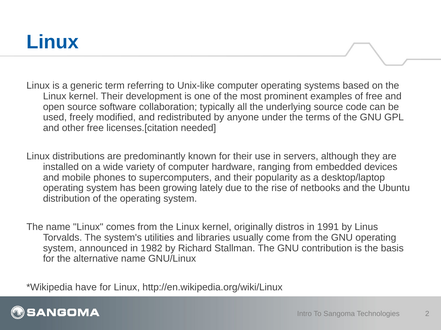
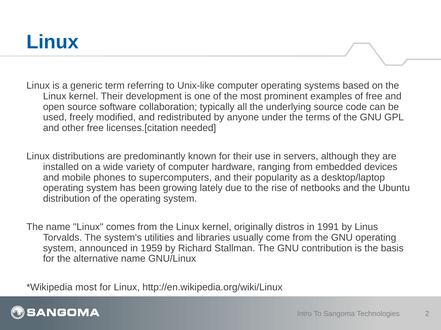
1982: 1982 -> 1959
have at (86, 288): have -> most
